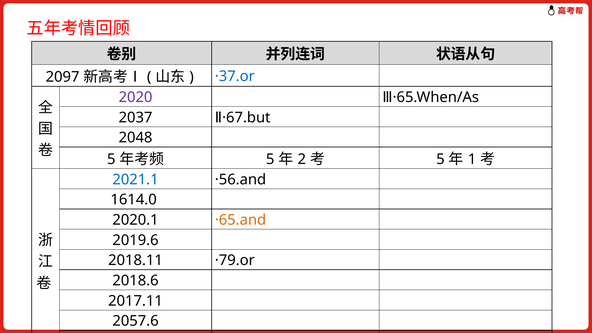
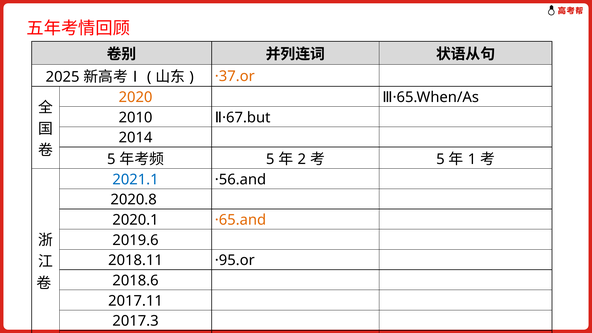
2097: 2097 -> 2025
·37.or colour: blue -> orange
2020 colour: purple -> orange
2037: 2037 -> 2010
2048: 2048 -> 2014
1614.0: 1614.0 -> 2020.8
·79.or: ·79.or -> ·95.or
2057.6: 2057.6 -> 2017.3
